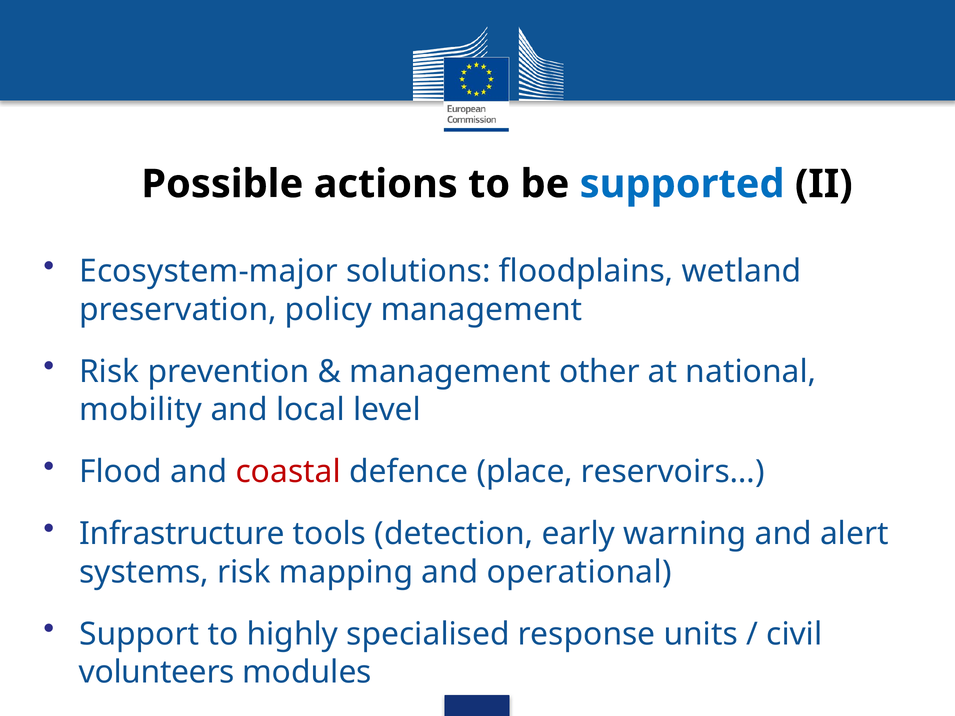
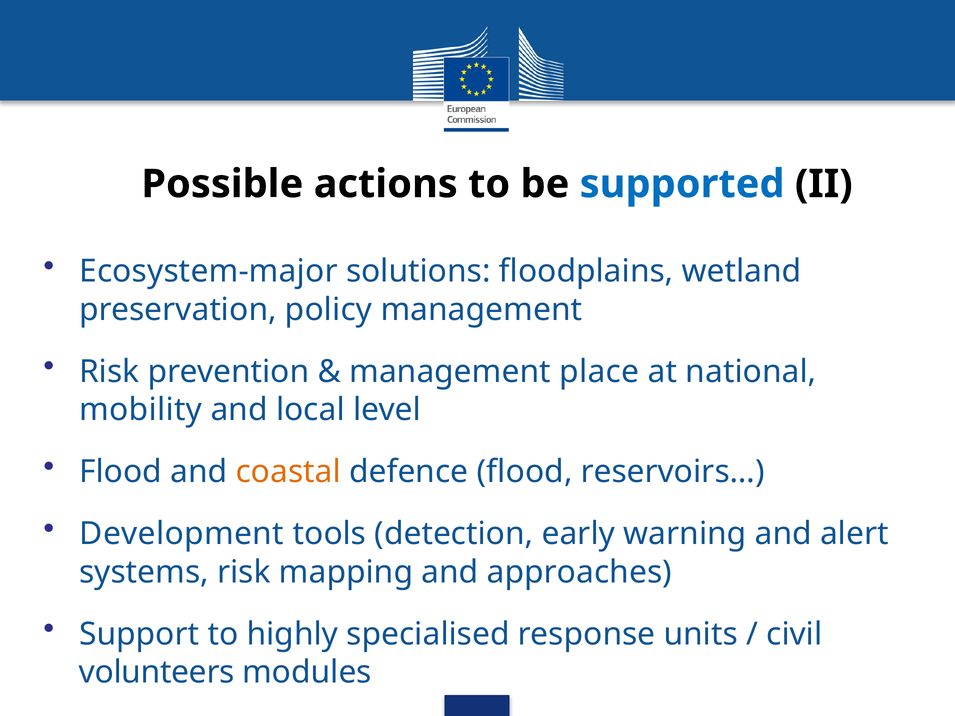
other: other -> place
coastal colour: red -> orange
defence place: place -> flood
Infrastructure: Infrastructure -> Development
operational: operational -> approaches
